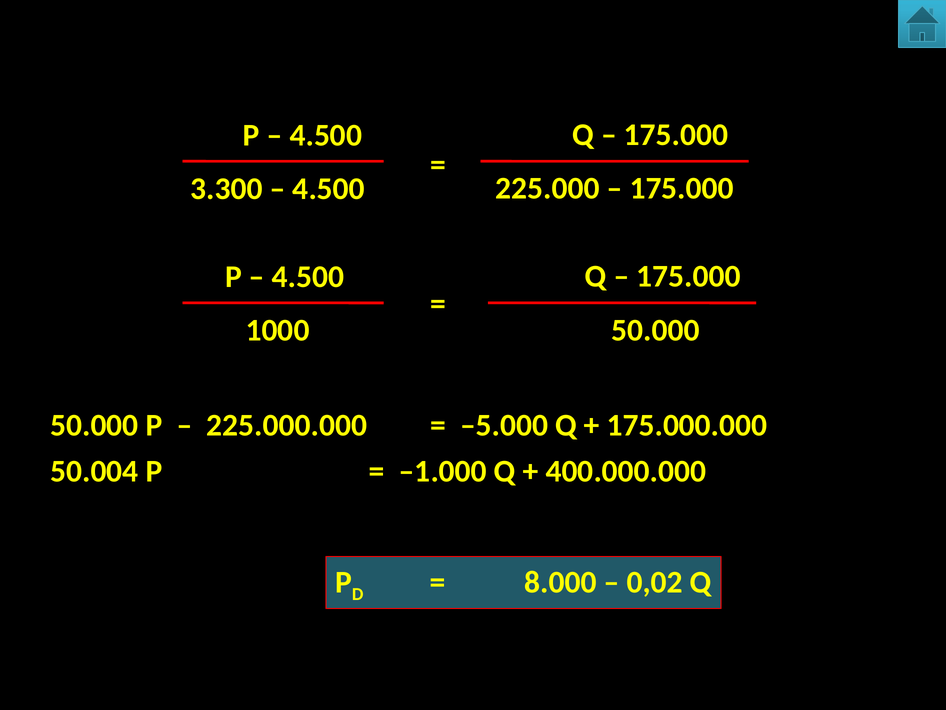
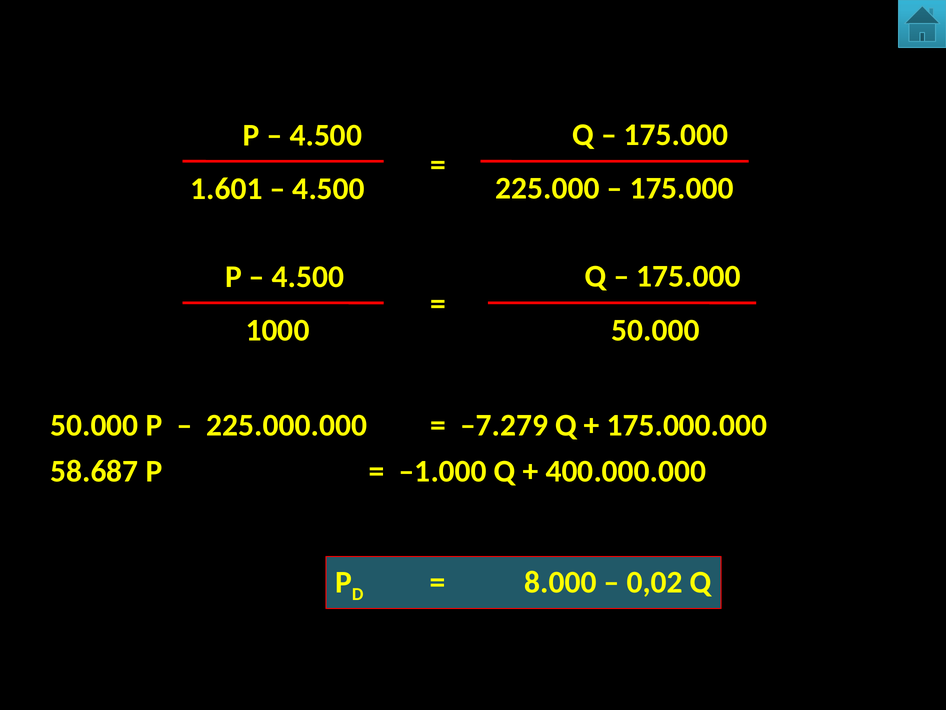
3.300: 3.300 -> 1.601
–5.000: –5.000 -> –7.279
50.004: 50.004 -> 58.687
